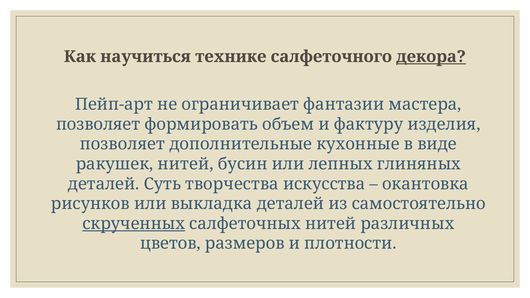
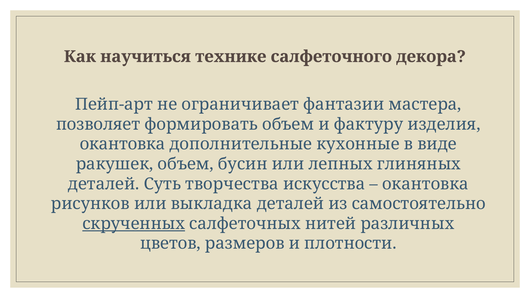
декора underline: present -> none
позволяет at (122, 144): позволяет -> окантовка
ракушек нитей: нитей -> объем
